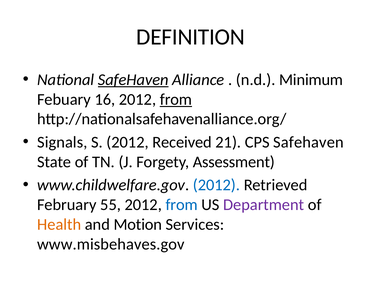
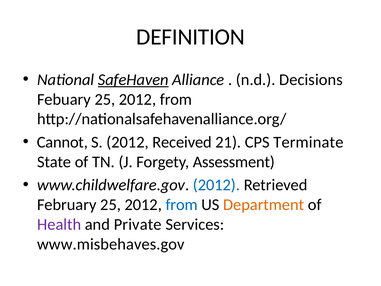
Minimum: Minimum -> Decisions
Febuary 16: 16 -> 25
from at (176, 99) underline: present -> none
Signals: Signals -> Cannot
CPS Safehaven: Safehaven -> Terminate
February 55: 55 -> 25
Department colour: purple -> orange
Health colour: orange -> purple
Motion: Motion -> Private
